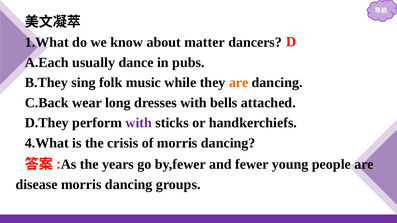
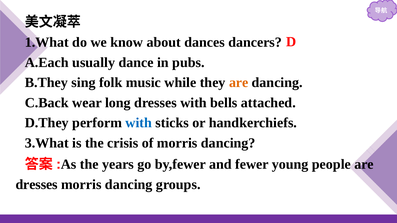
matter: matter -> dances
with at (139, 123) colour: purple -> blue
4.What: 4.What -> 3.What
disease at (37, 185): disease -> dresses
